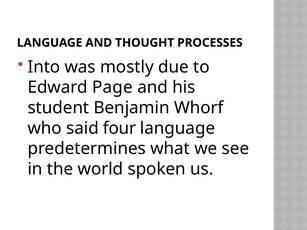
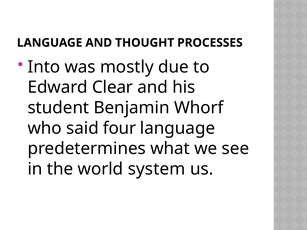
Page: Page -> Clear
spoken: spoken -> system
